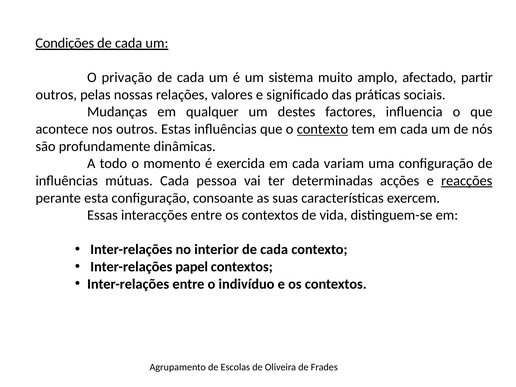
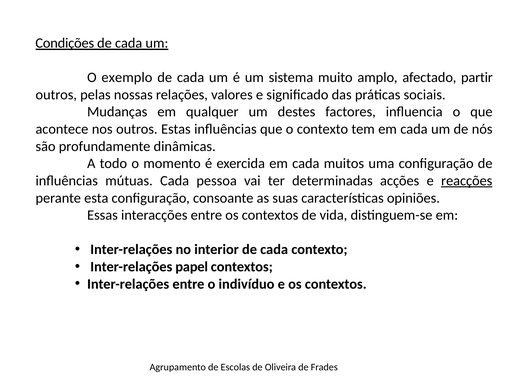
privação: privação -> exemplo
contexto at (322, 129) underline: present -> none
variam: variam -> muitos
exercem: exercem -> opiniões
